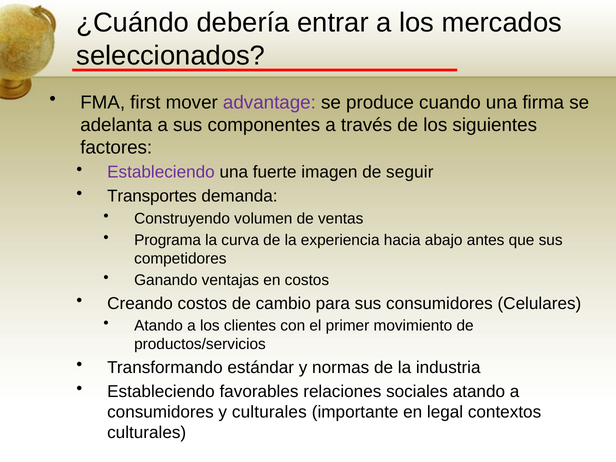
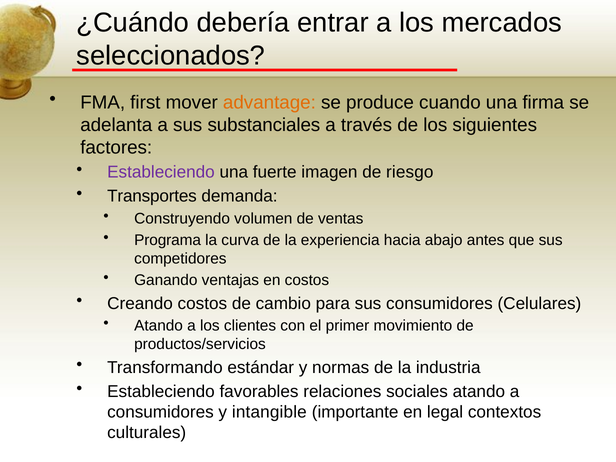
advantage colour: purple -> orange
componentes: componentes -> substanciales
seguir: seguir -> riesgo
y culturales: culturales -> intangible
